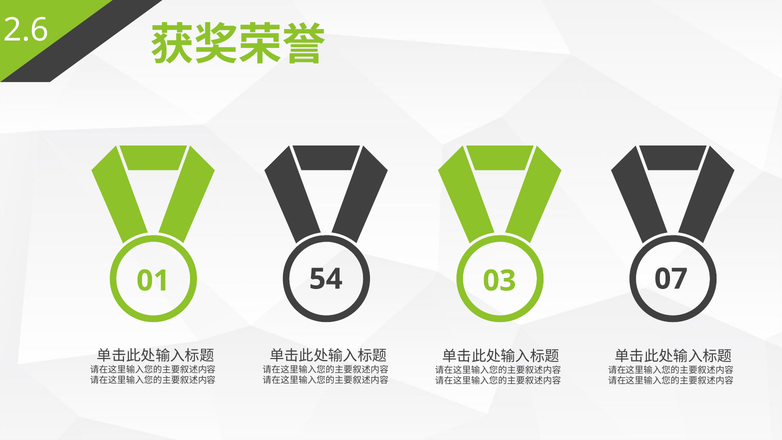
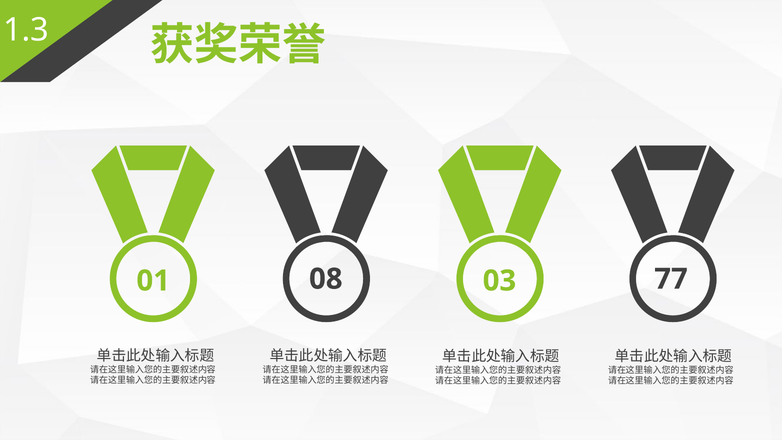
2.6: 2.6 -> 1.3
54: 54 -> 08
07: 07 -> 77
